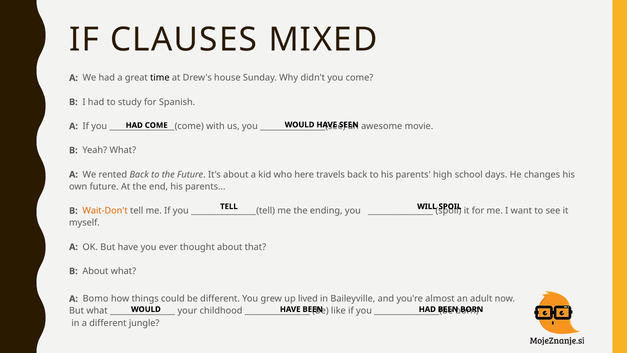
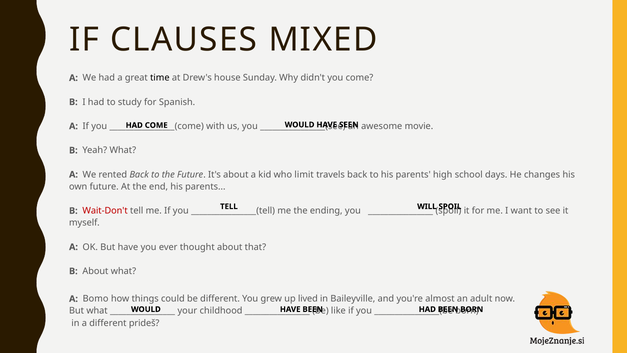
here: here -> limit
Wait-Don't colour: orange -> red
jungle: jungle -> prideš
